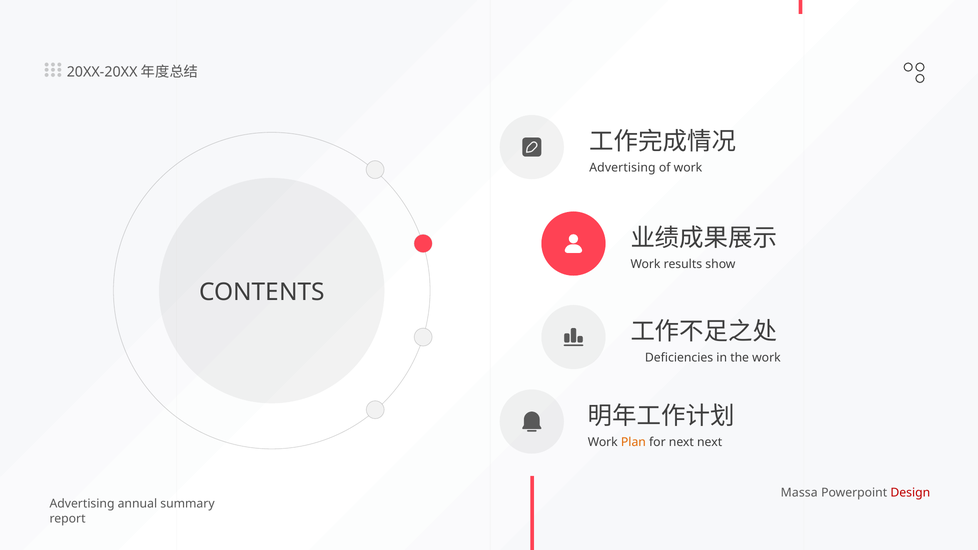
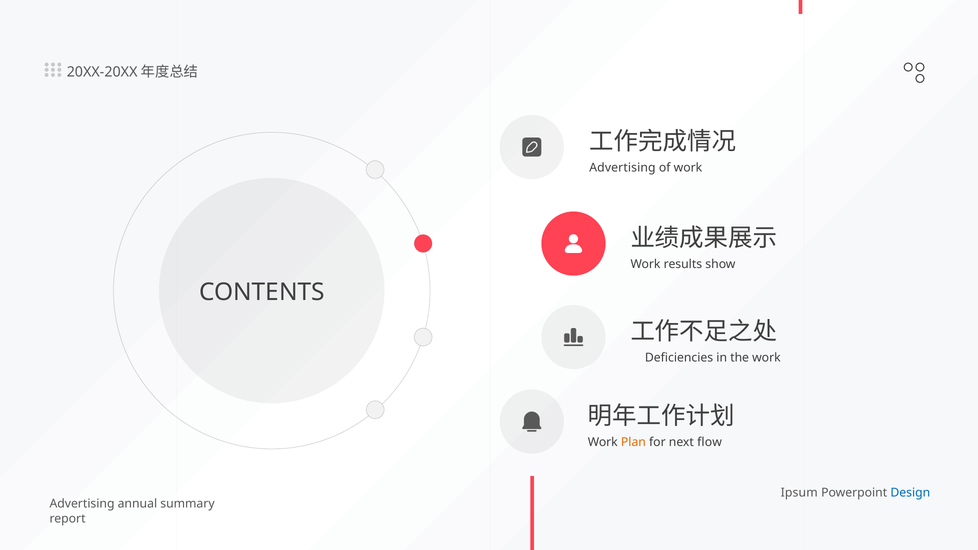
next next: next -> flow
Massa: Massa -> Ipsum
Design colour: red -> blue
